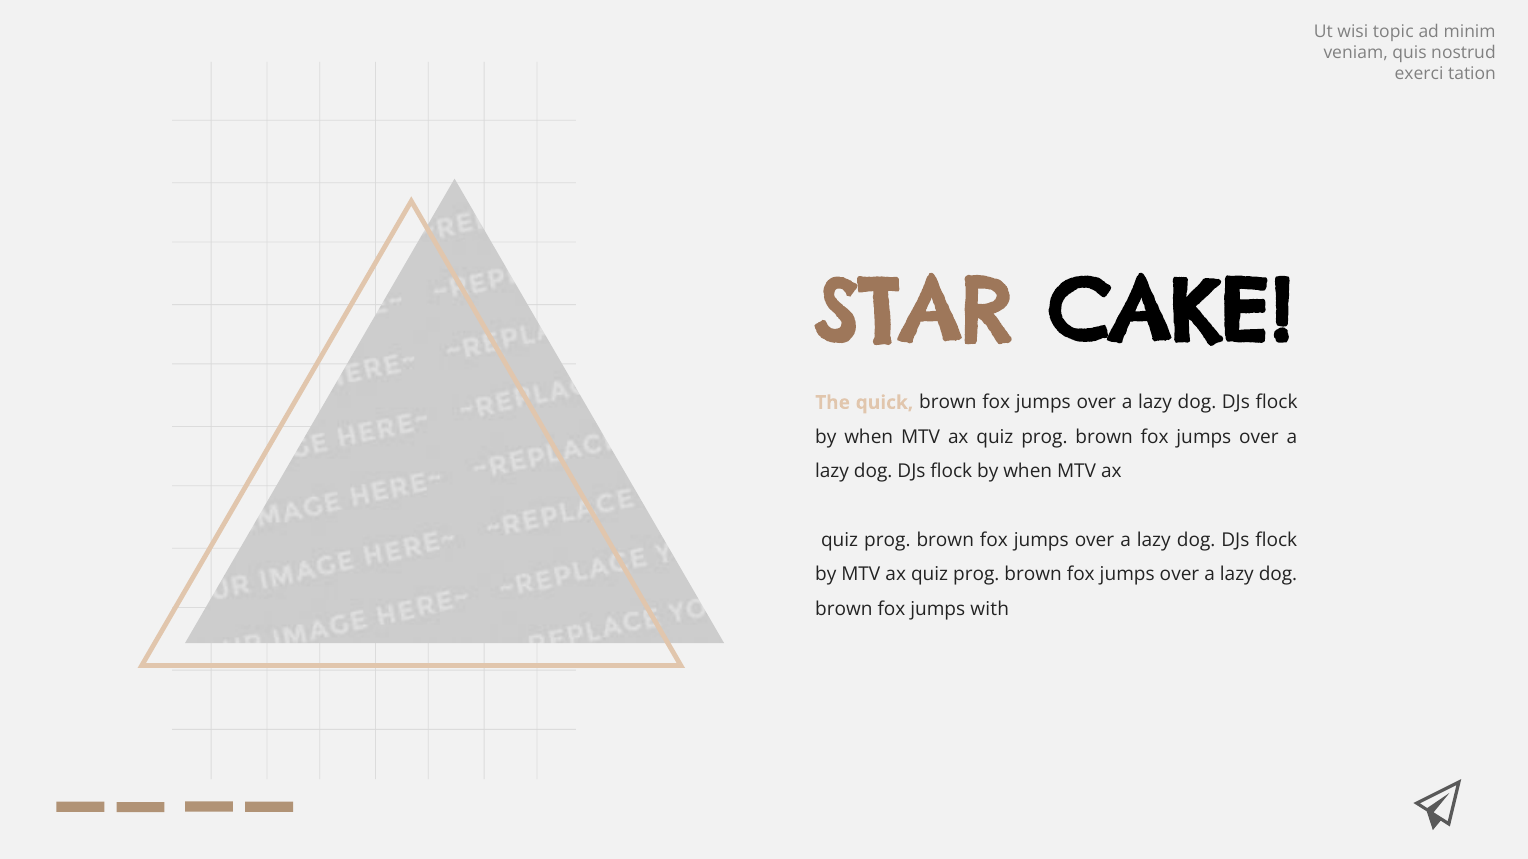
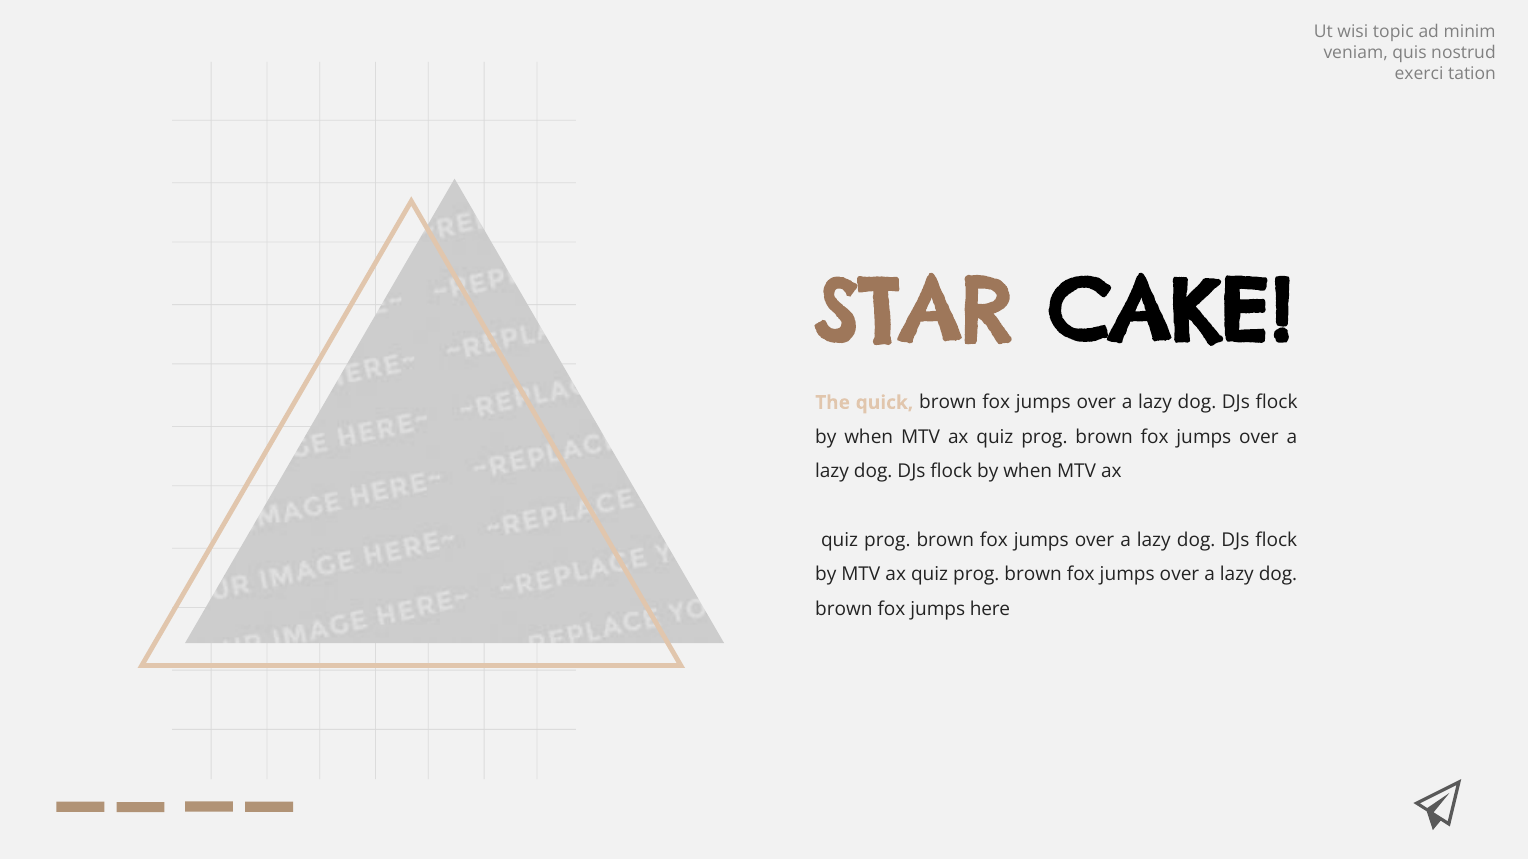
with: with -> here
